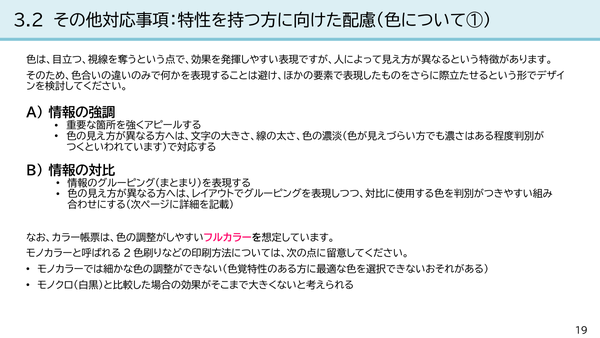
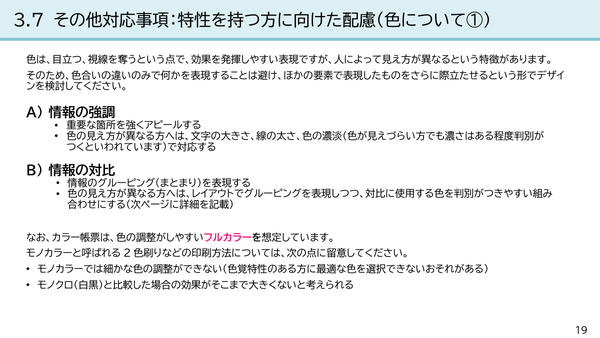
3.2: 3.2 -> 3.7
